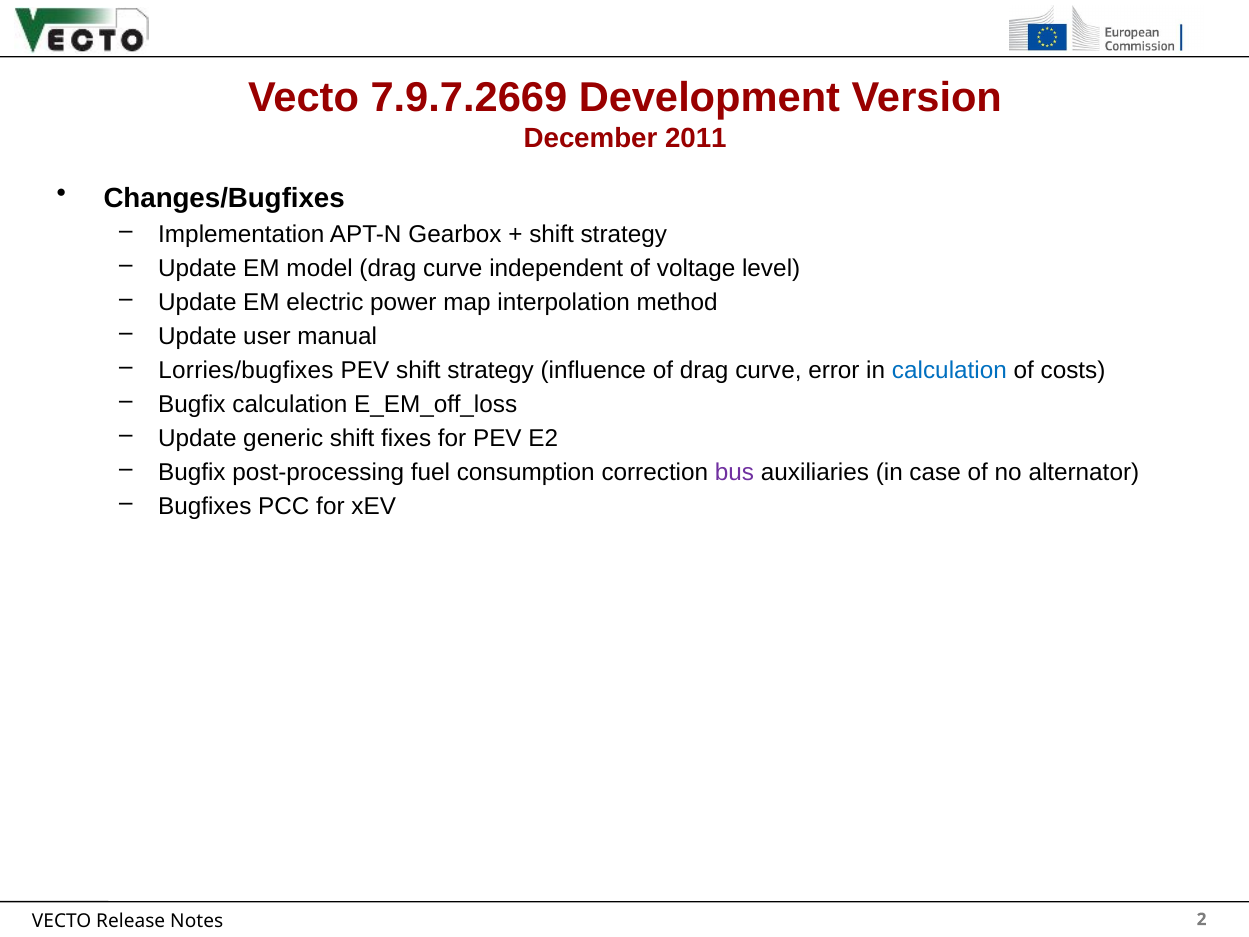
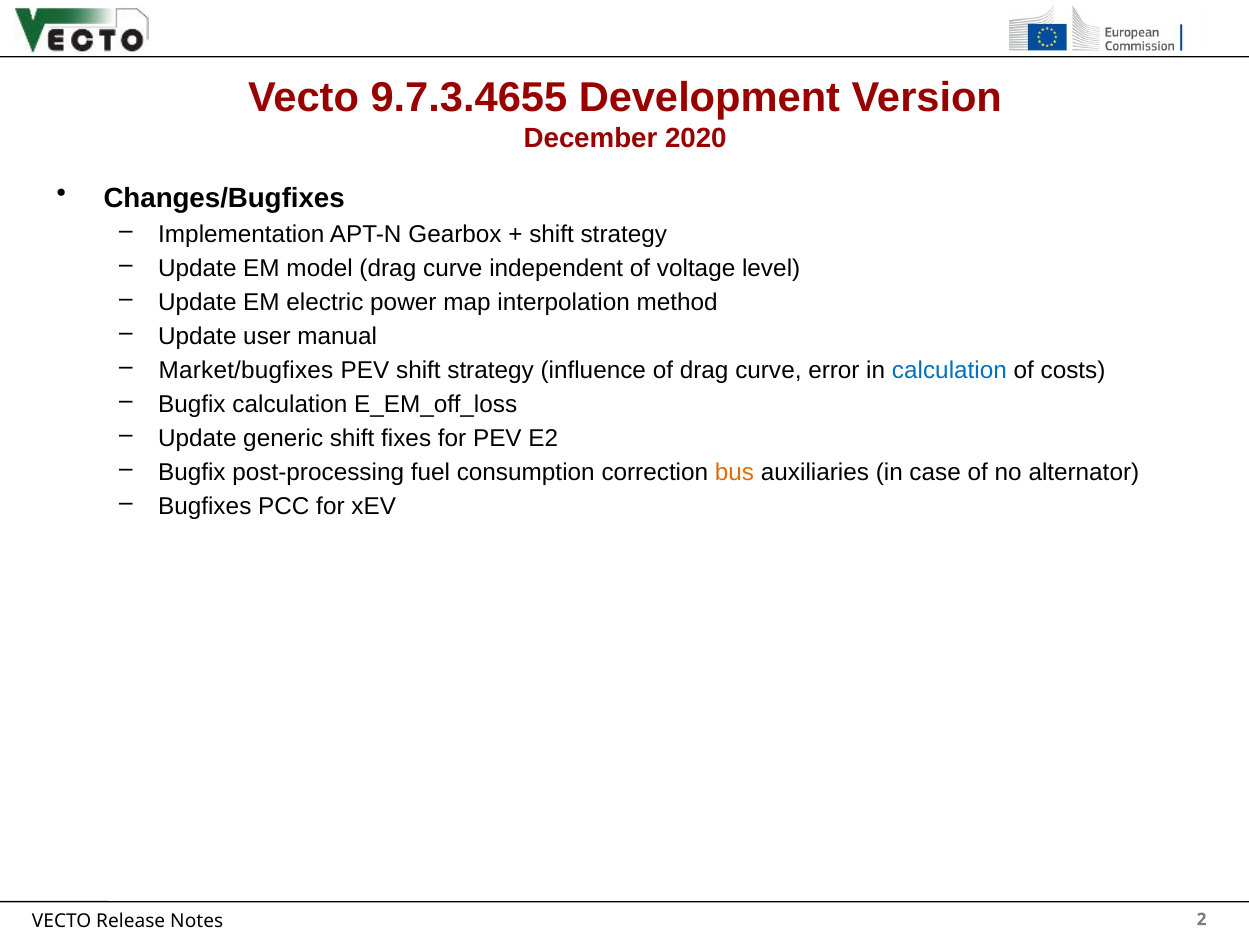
7.9.7.2669: 7.9.7.2669 -> 9.7.3.4655
2011: 2011 -> 2020
Lorries/bugfixes: Lorries/bugfixes -> Market/bugfixes
bus colour: purple -> orange
